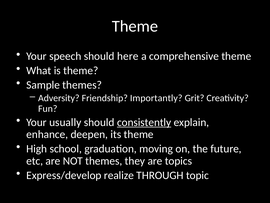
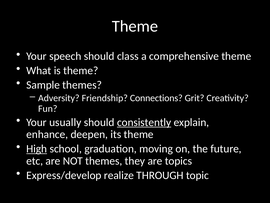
here: here -> class
Importantly: Importantly -> Connections
High underline: none -> present
